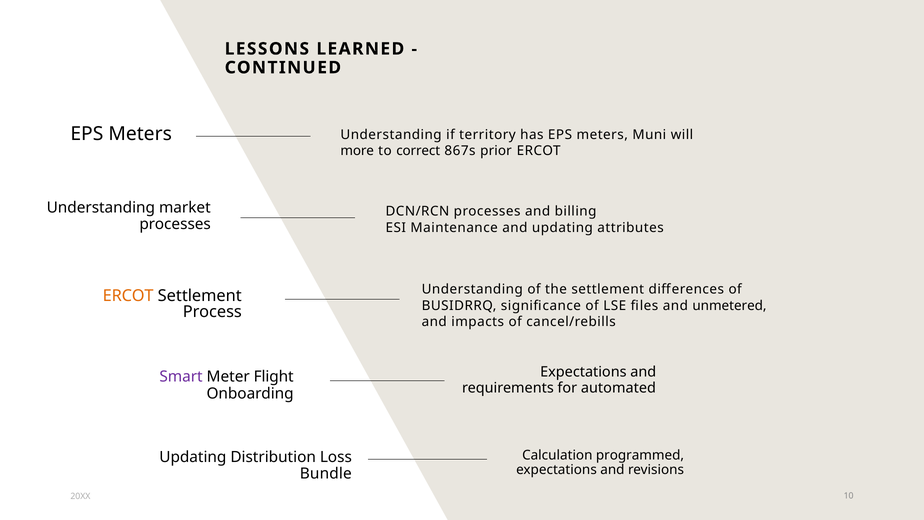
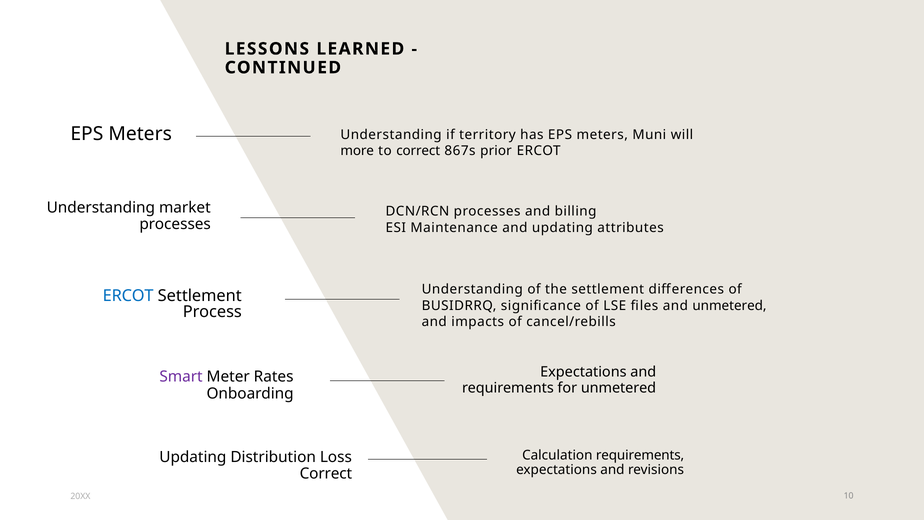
ERCOT at (128, 296) colour: orange -> blue
Flight: Flight -> Rates
for automated: automated -> unmetered
Calculation programmed: programmed -> requirements
Bundle at (326, 473): Bundle -> Correct
